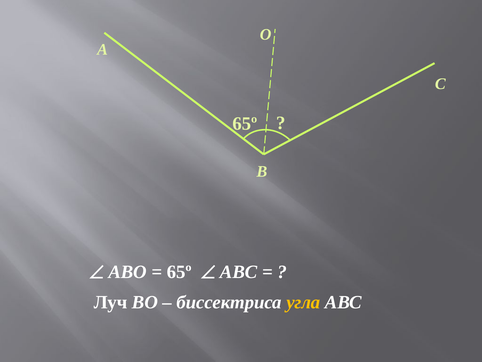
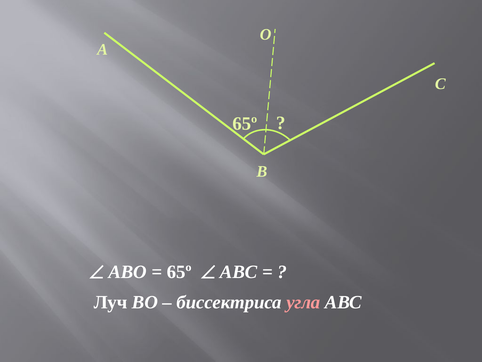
угла colour: yellow -> pink
